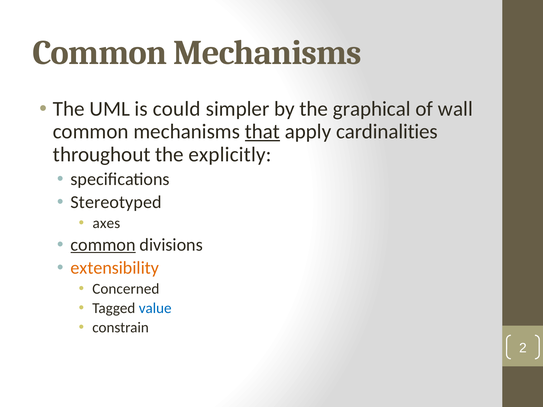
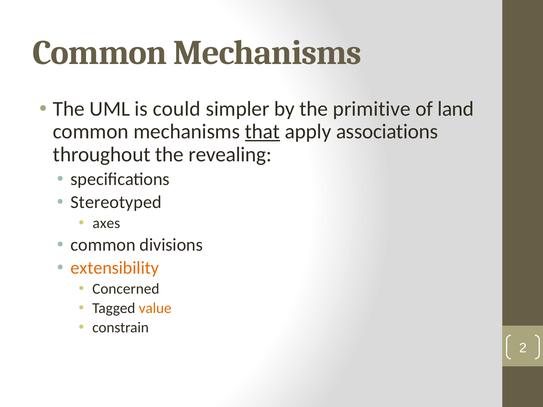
graphical: graphical -> primitive
wall: wall -> land
cardinalities: cardinalities -> associations
explicitly: explicitly -> revealing
common at (103, 245) underline: present -> none
value colour: blue -> orange
